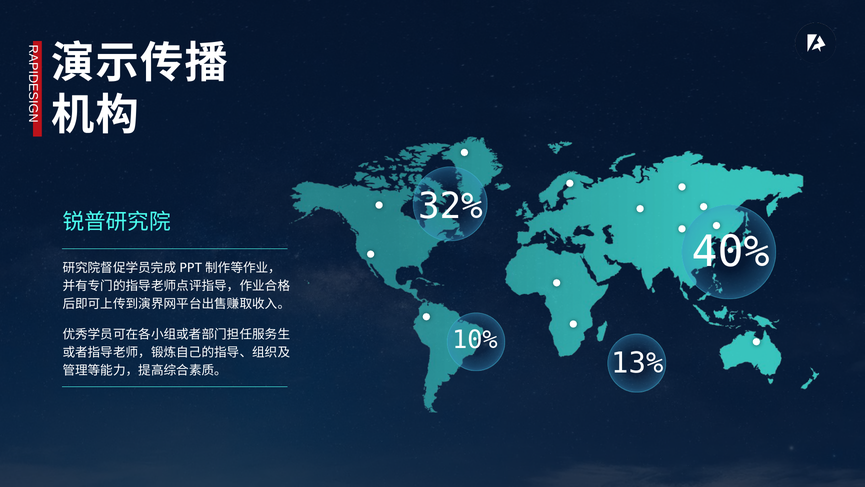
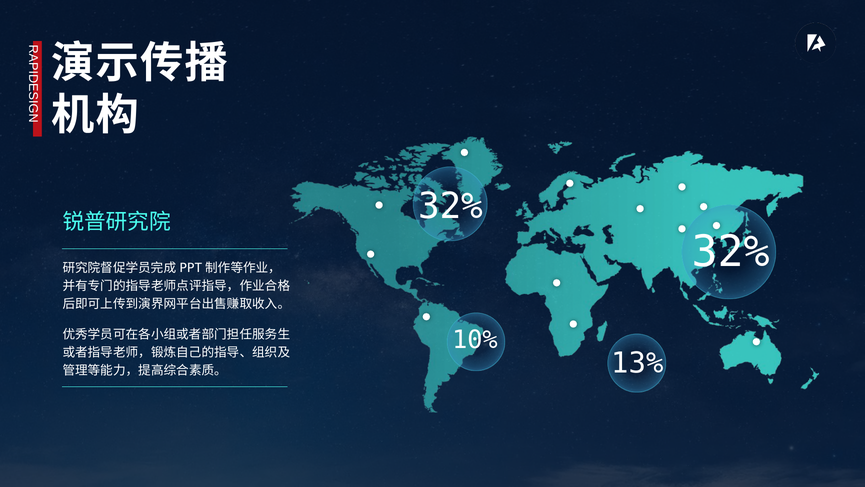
40% at (731, 252): 40% -> 32%
